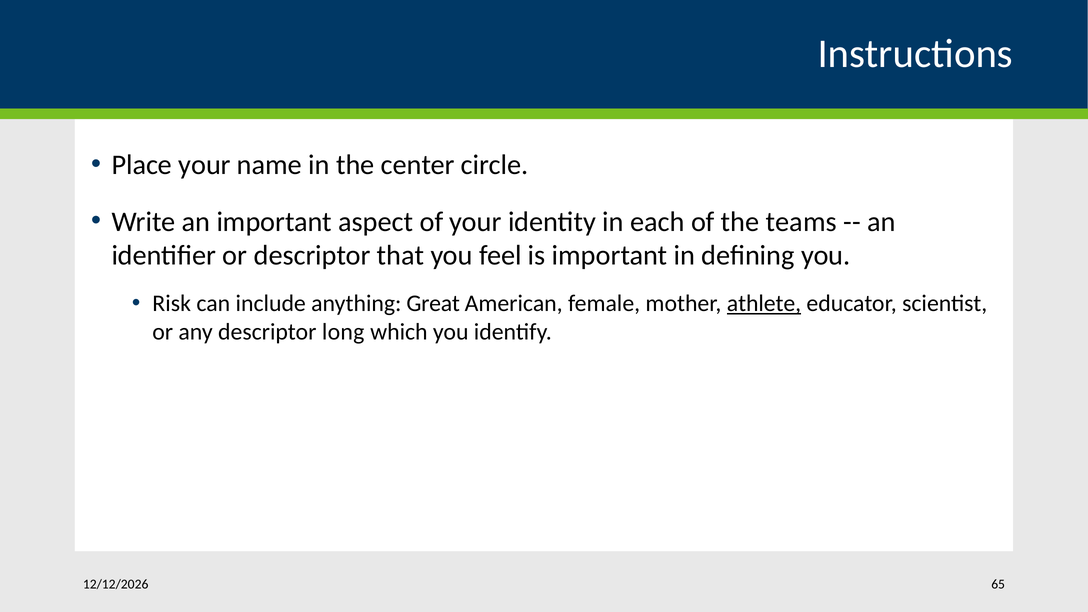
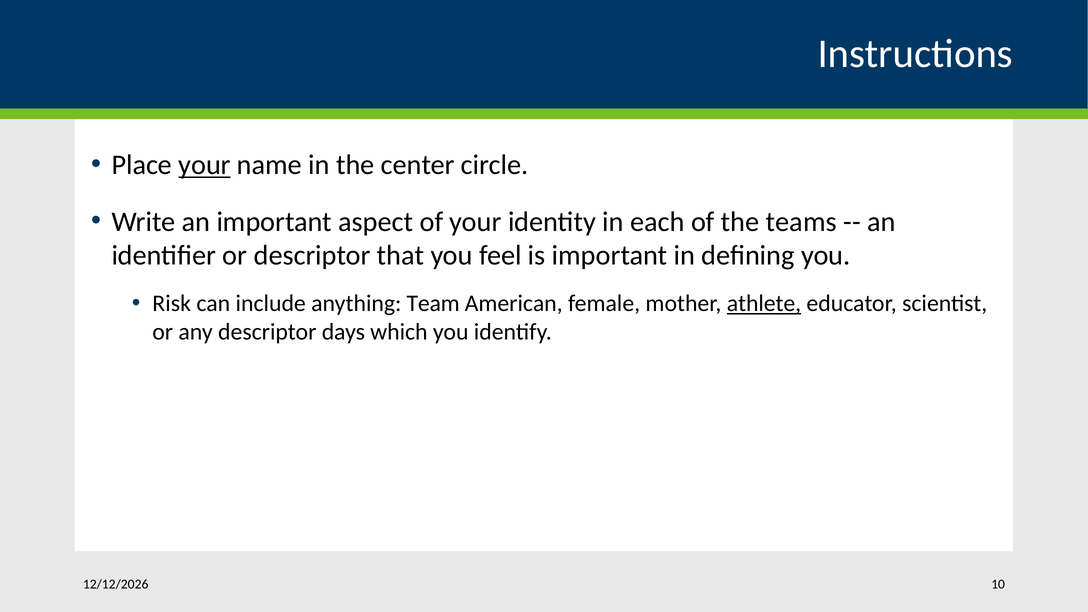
your at (205, 165) underline: none -> present
Great: Great -> Team
long: long -> days
65: 65 -> 10
